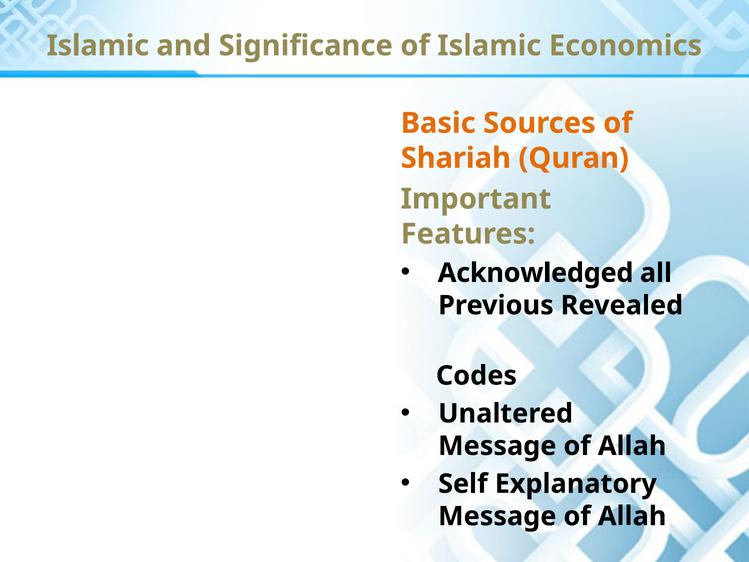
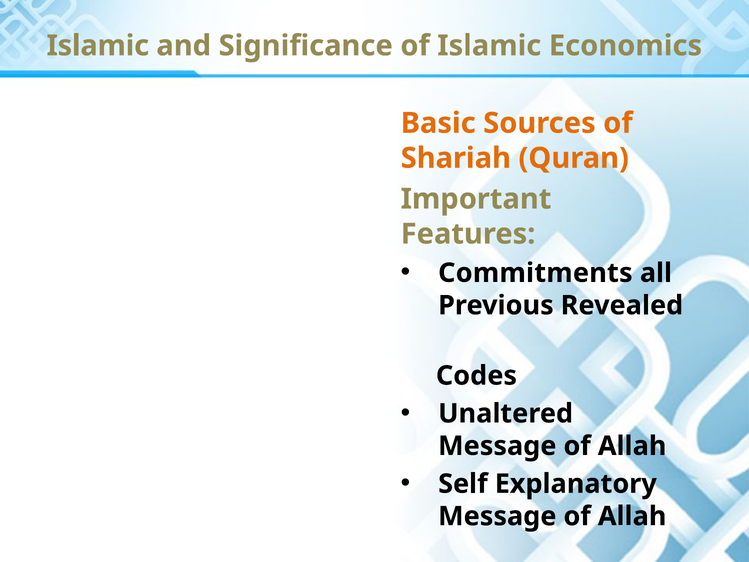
Acknowledged: Acknowledged -> Commitments
